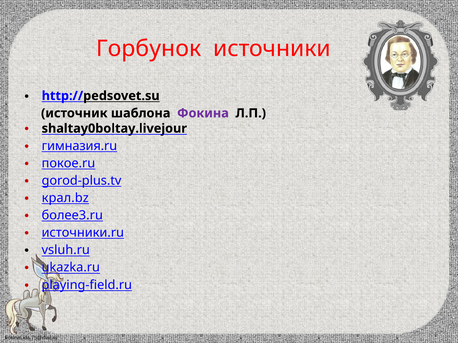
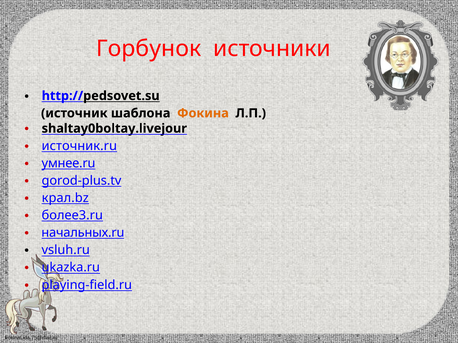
Фокина colour: purple -> orange
гимназия.ru: гимназия.ru -> источник.ru
покое.ru: покое.ru -> умнее.ru
источники.ru: источники.ru -> начальных.ru
